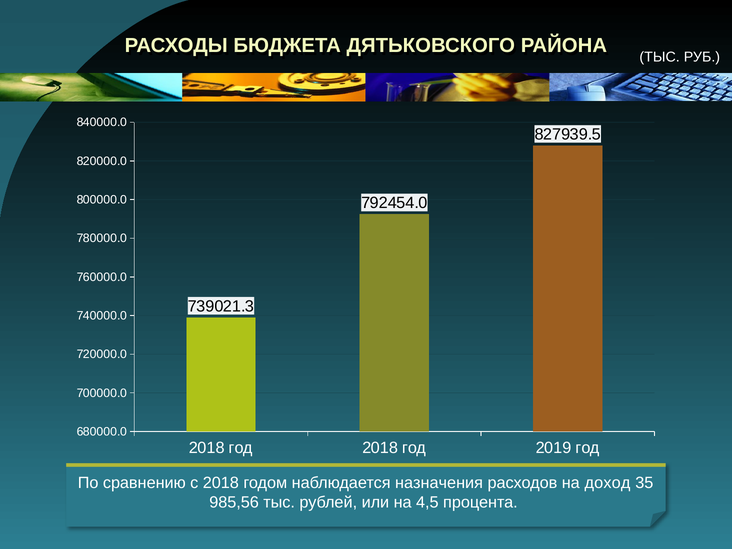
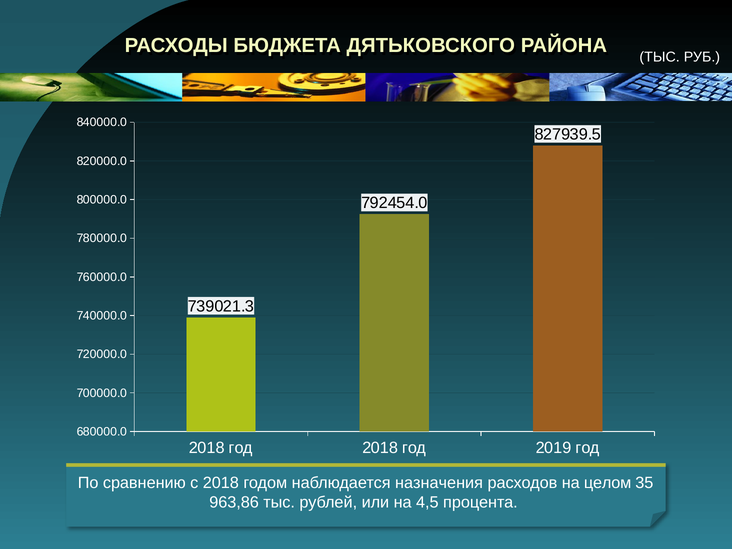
доход: доход -> целом
985,56: 985,56 -> 963,86
